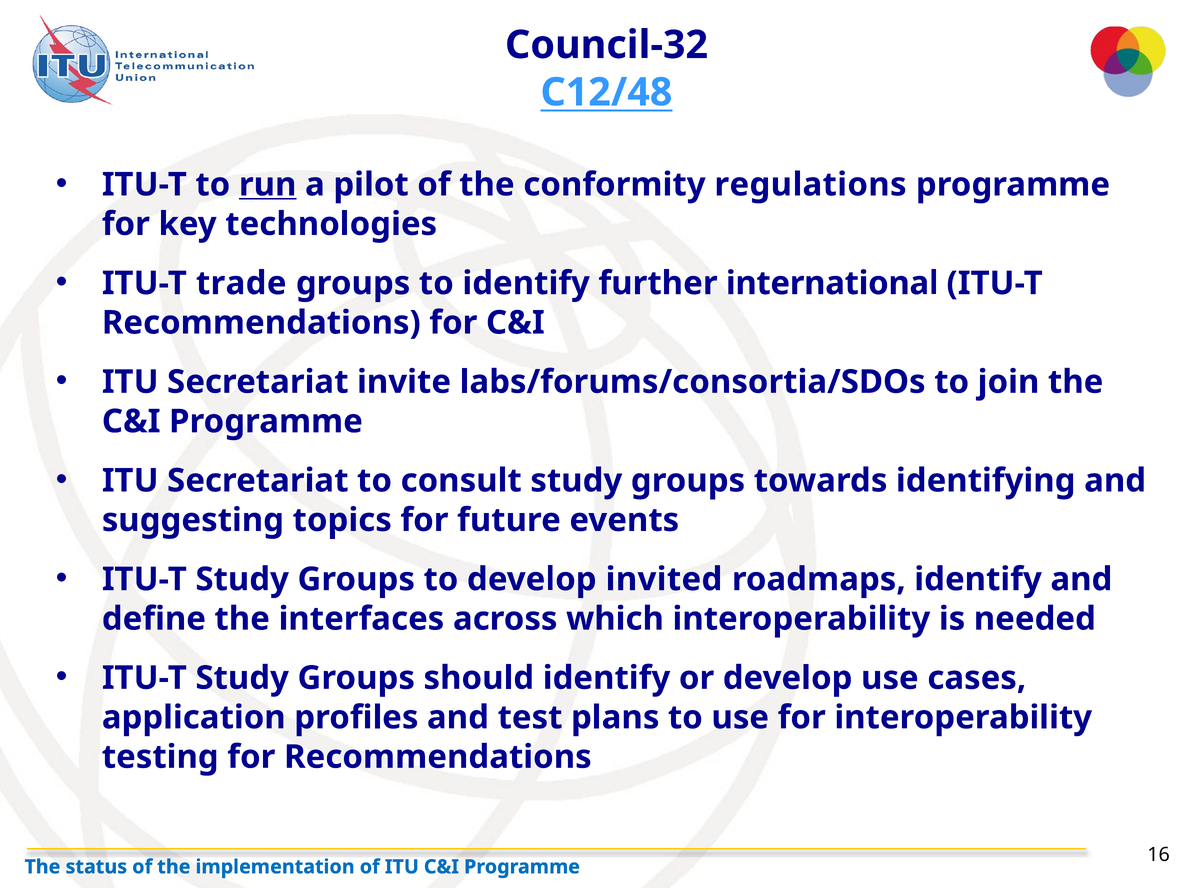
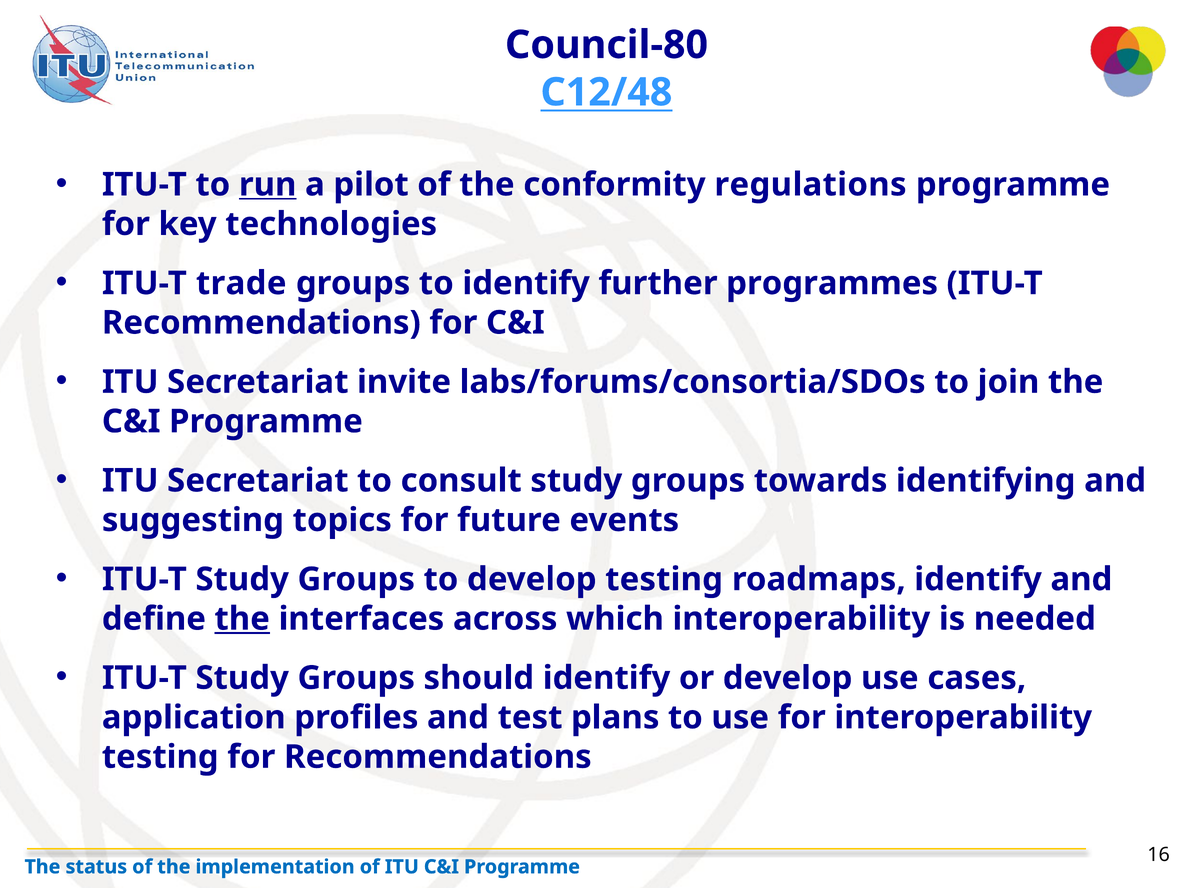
Council-32: Council-32 -> Council-80
international: international -> programmes
develop invited: invited -> testing
the at (242, 619) underline: none -> present
